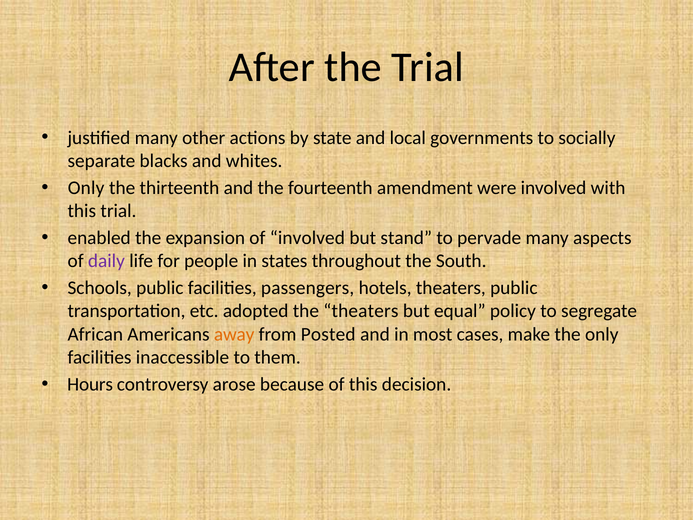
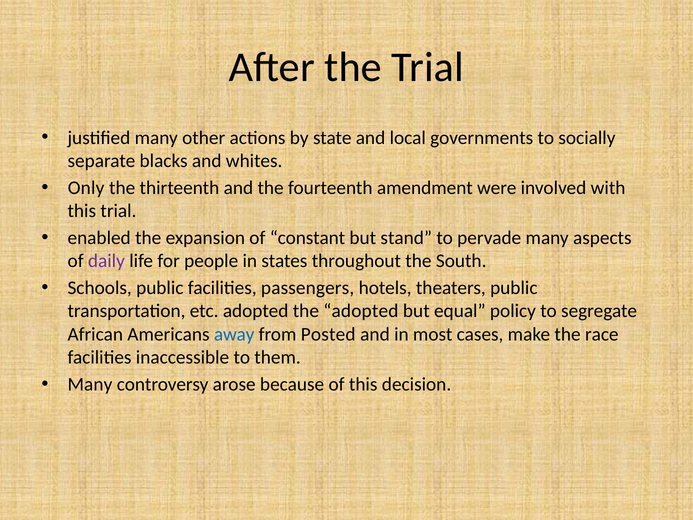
of involved: involved -> constant
the theaters: theaters -> adopted
away colour: orange -> blue
the only: only -> race
Hours at (90, 384): Hours -> Many
